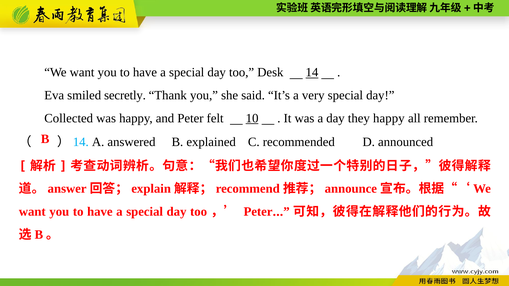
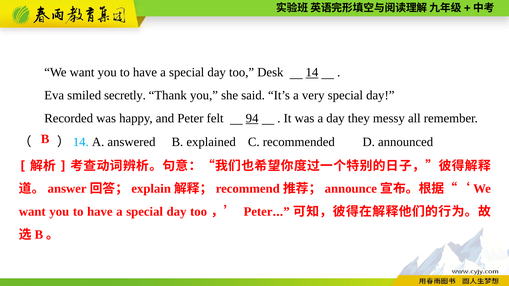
Collected: Collected -> Recorded
10: 10 -> 94
they happy: happy -> messy
